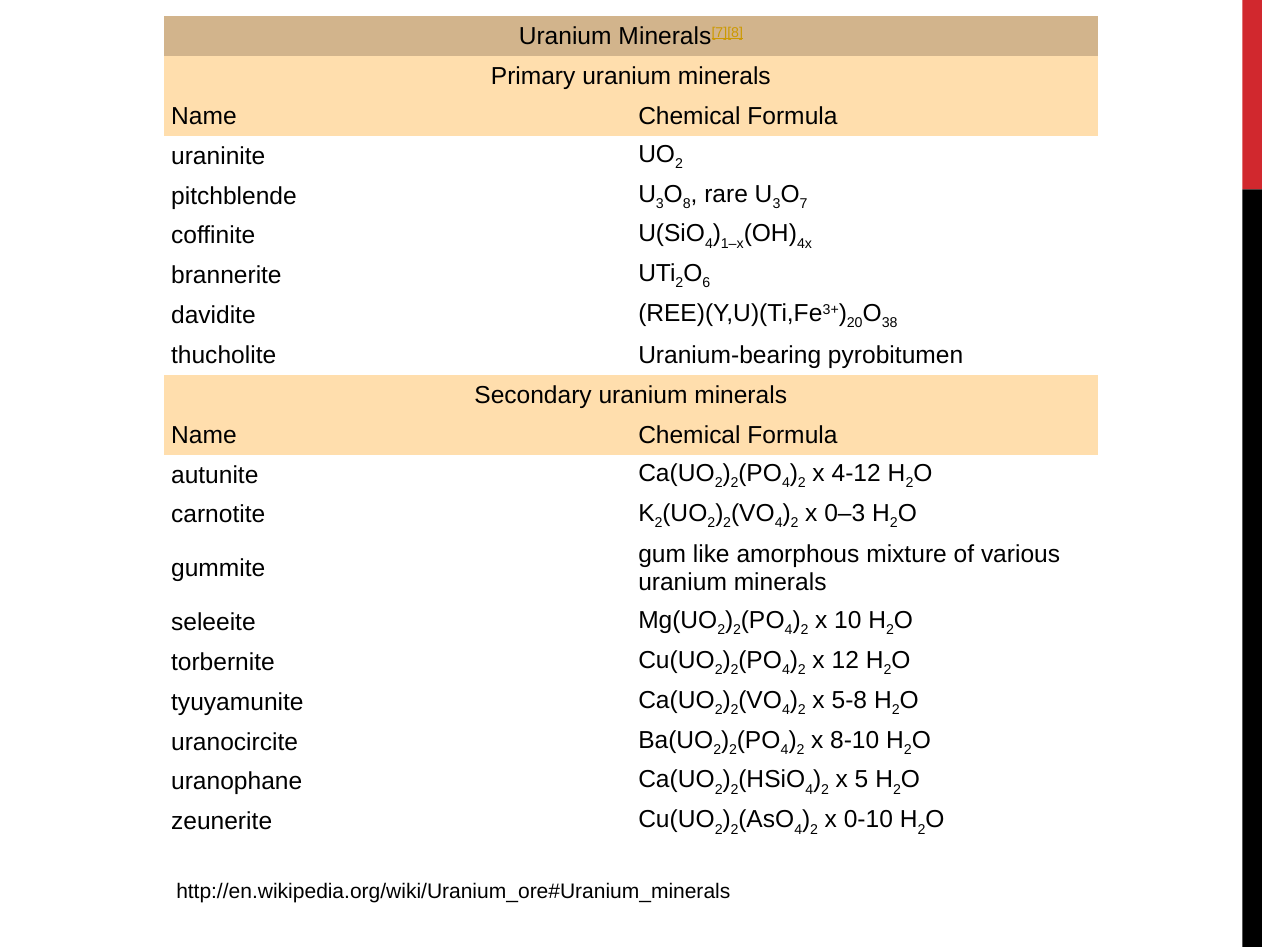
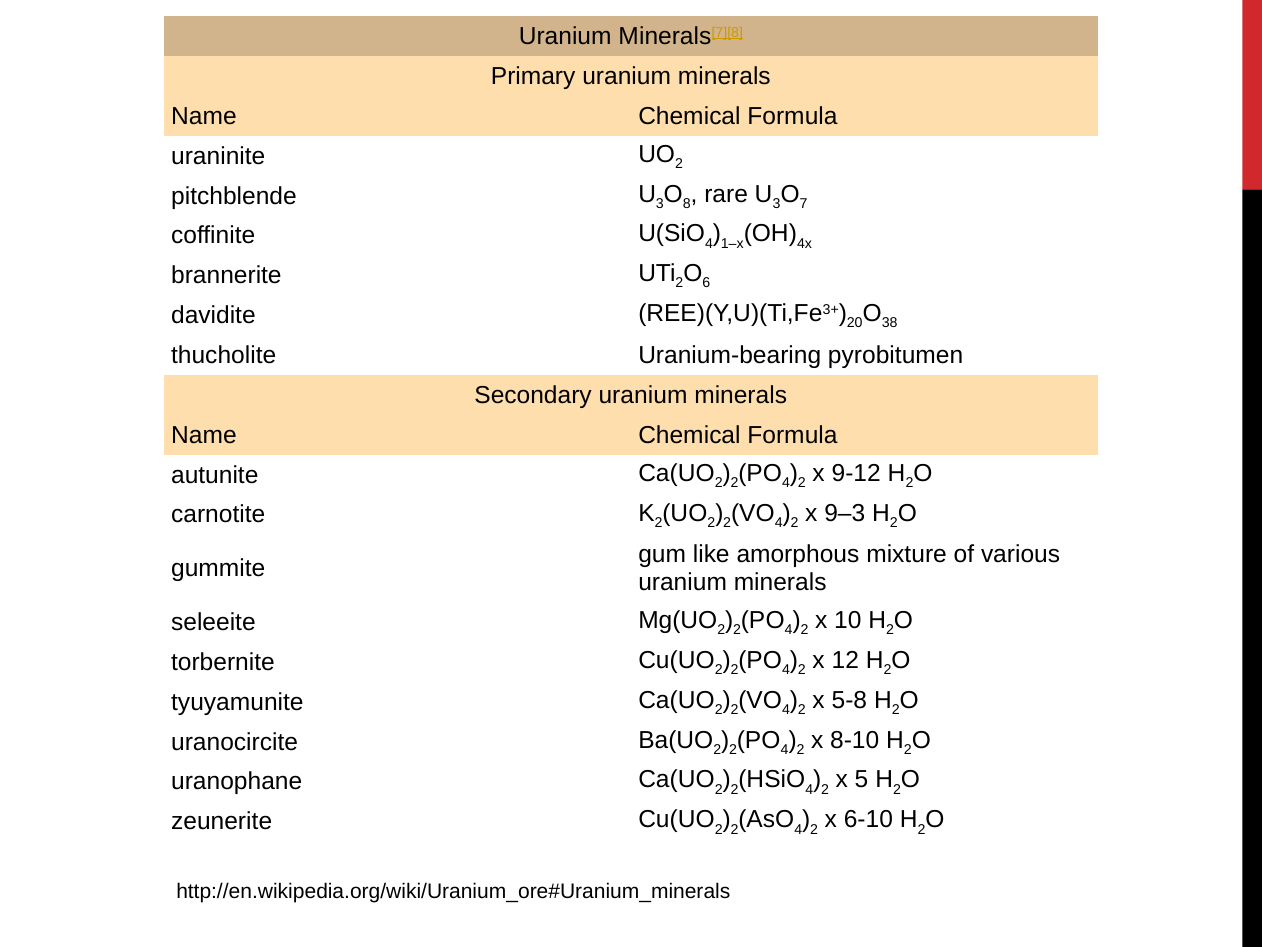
4-12: 4-12 -> 9-12
0–3: 0–3 -> 9–3
0-10: 0-10 -> 6-10
